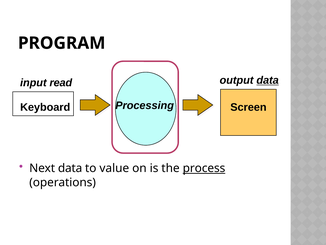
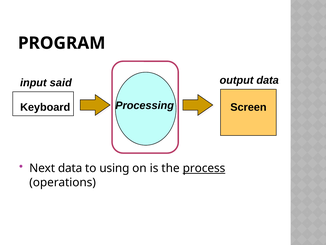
read: read -> said
data at (268, 80) underline: present -> none
value: value -> using
